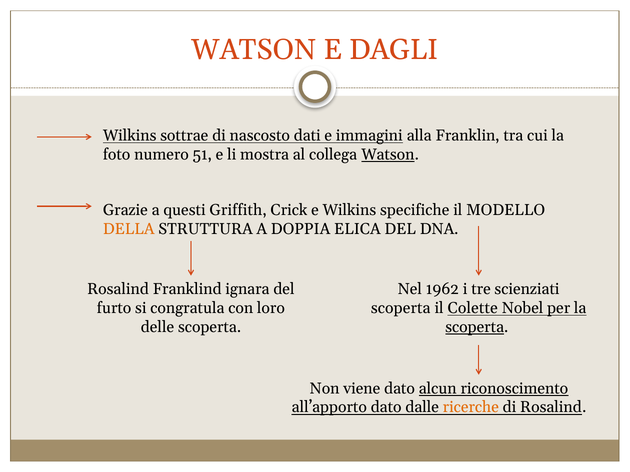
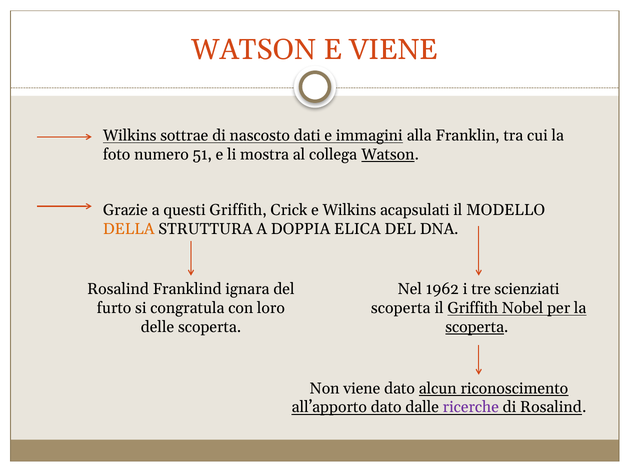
E DAGLI: DAGLI -> VIENE
specifiche: specifiche -> acapsulati
il Colette: Colette -> Griffith
ricerche colour: orange -> purple
